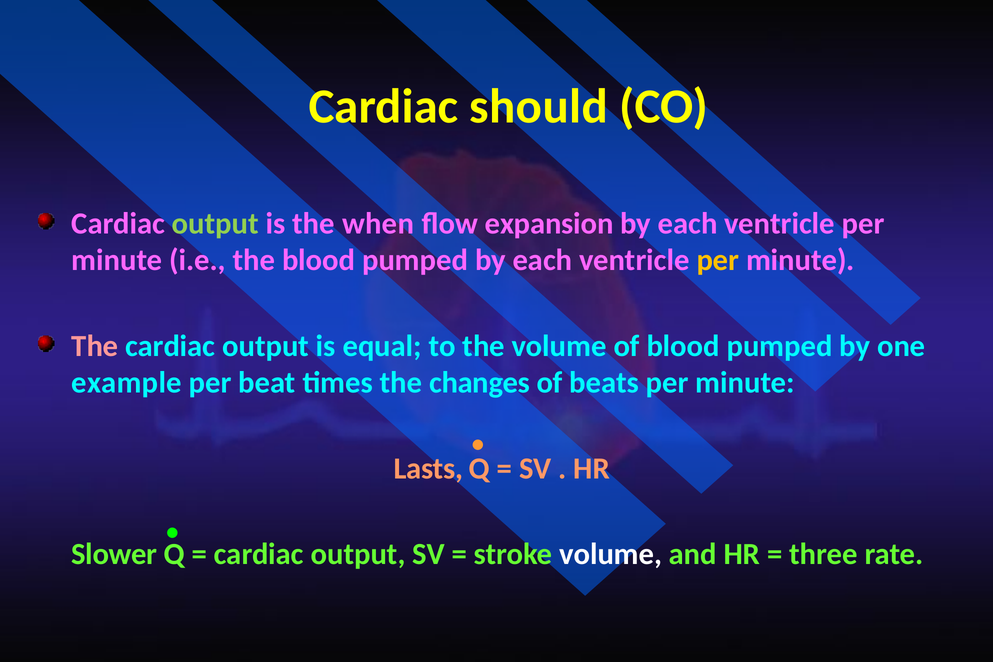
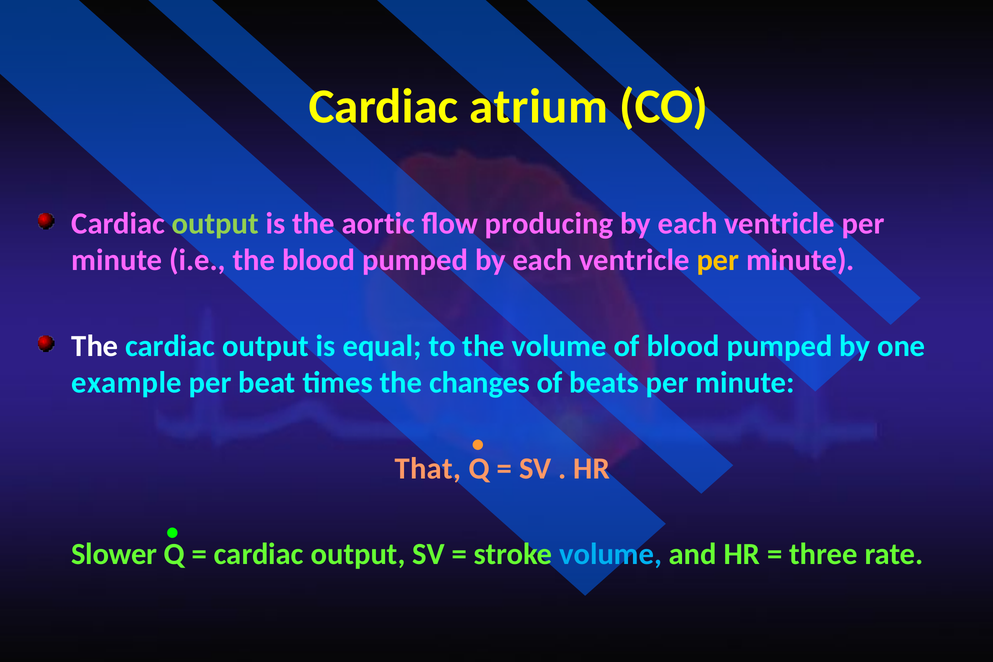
should: should -> atrium
when: when -> aortic
expansion: expansion -> producing
The at (95, 346) colour: pink -> white
Lasts: Lasts -> That
volume at (611, 554) colour: white -> light blue
